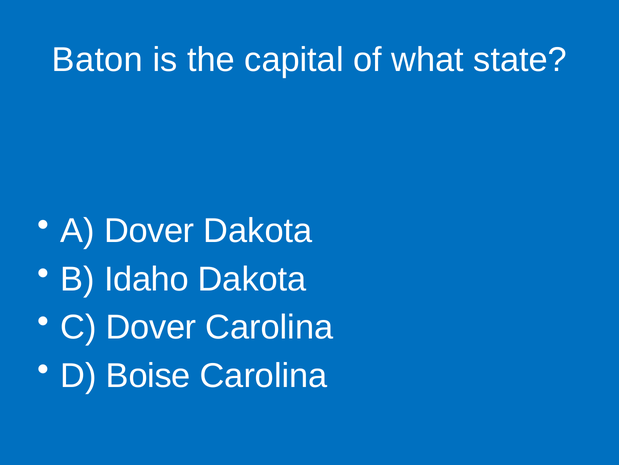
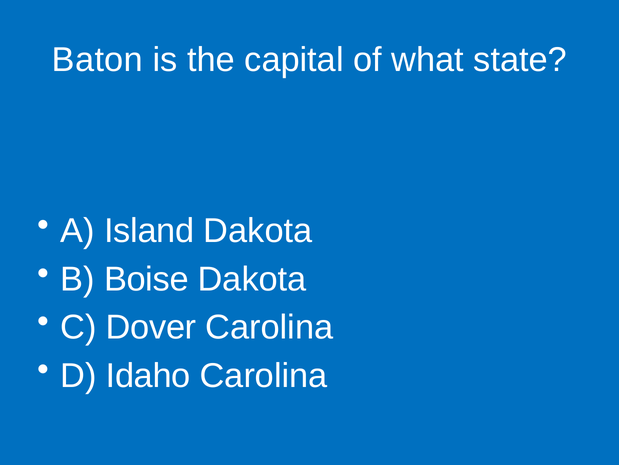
A Dover: Dover -> Island
Idaho: Idaho -> Boise
Boise: Boise -> Idaho
